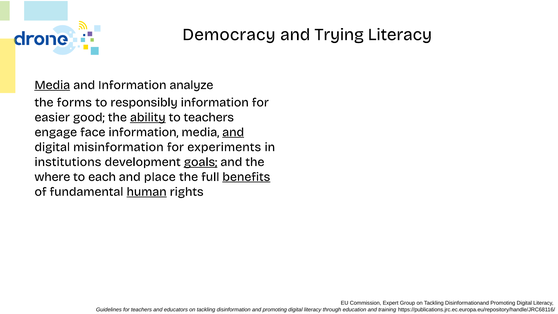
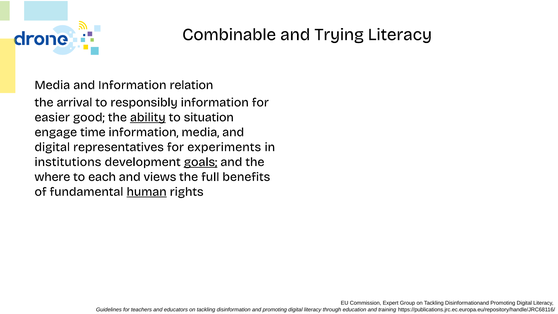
Democracy: Democracy -> Combinable
Media at (52, 85) underline: present -> none
analyze: analyze -> relation
forms: forms -> arrival
to teachers: teachers -> situation
face: face -> time
and at (233, 132) underline: present -> none
misinformation: misinformation -> representatives
place: place -> views
benefits underline: present -> none
